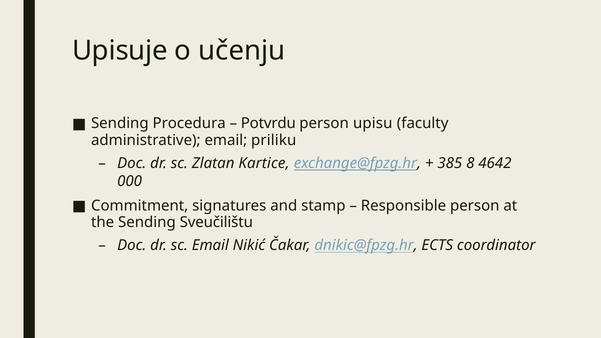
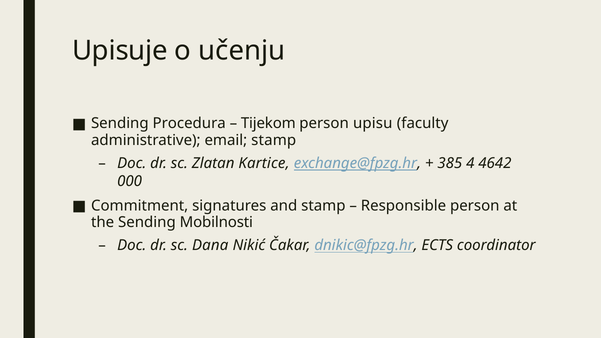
Potvrdu: Potvrdu -> Tijekom
email priliku: priliku -> stamp
8: 8 -> 4
Sveučilištu: Sveučilištu -> Mobilnosti
sc Email: Email -> Dana
